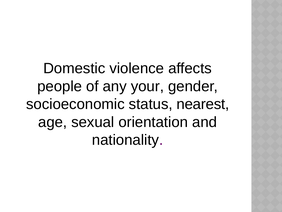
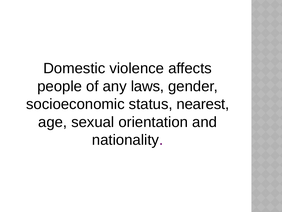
your: your -> laws
